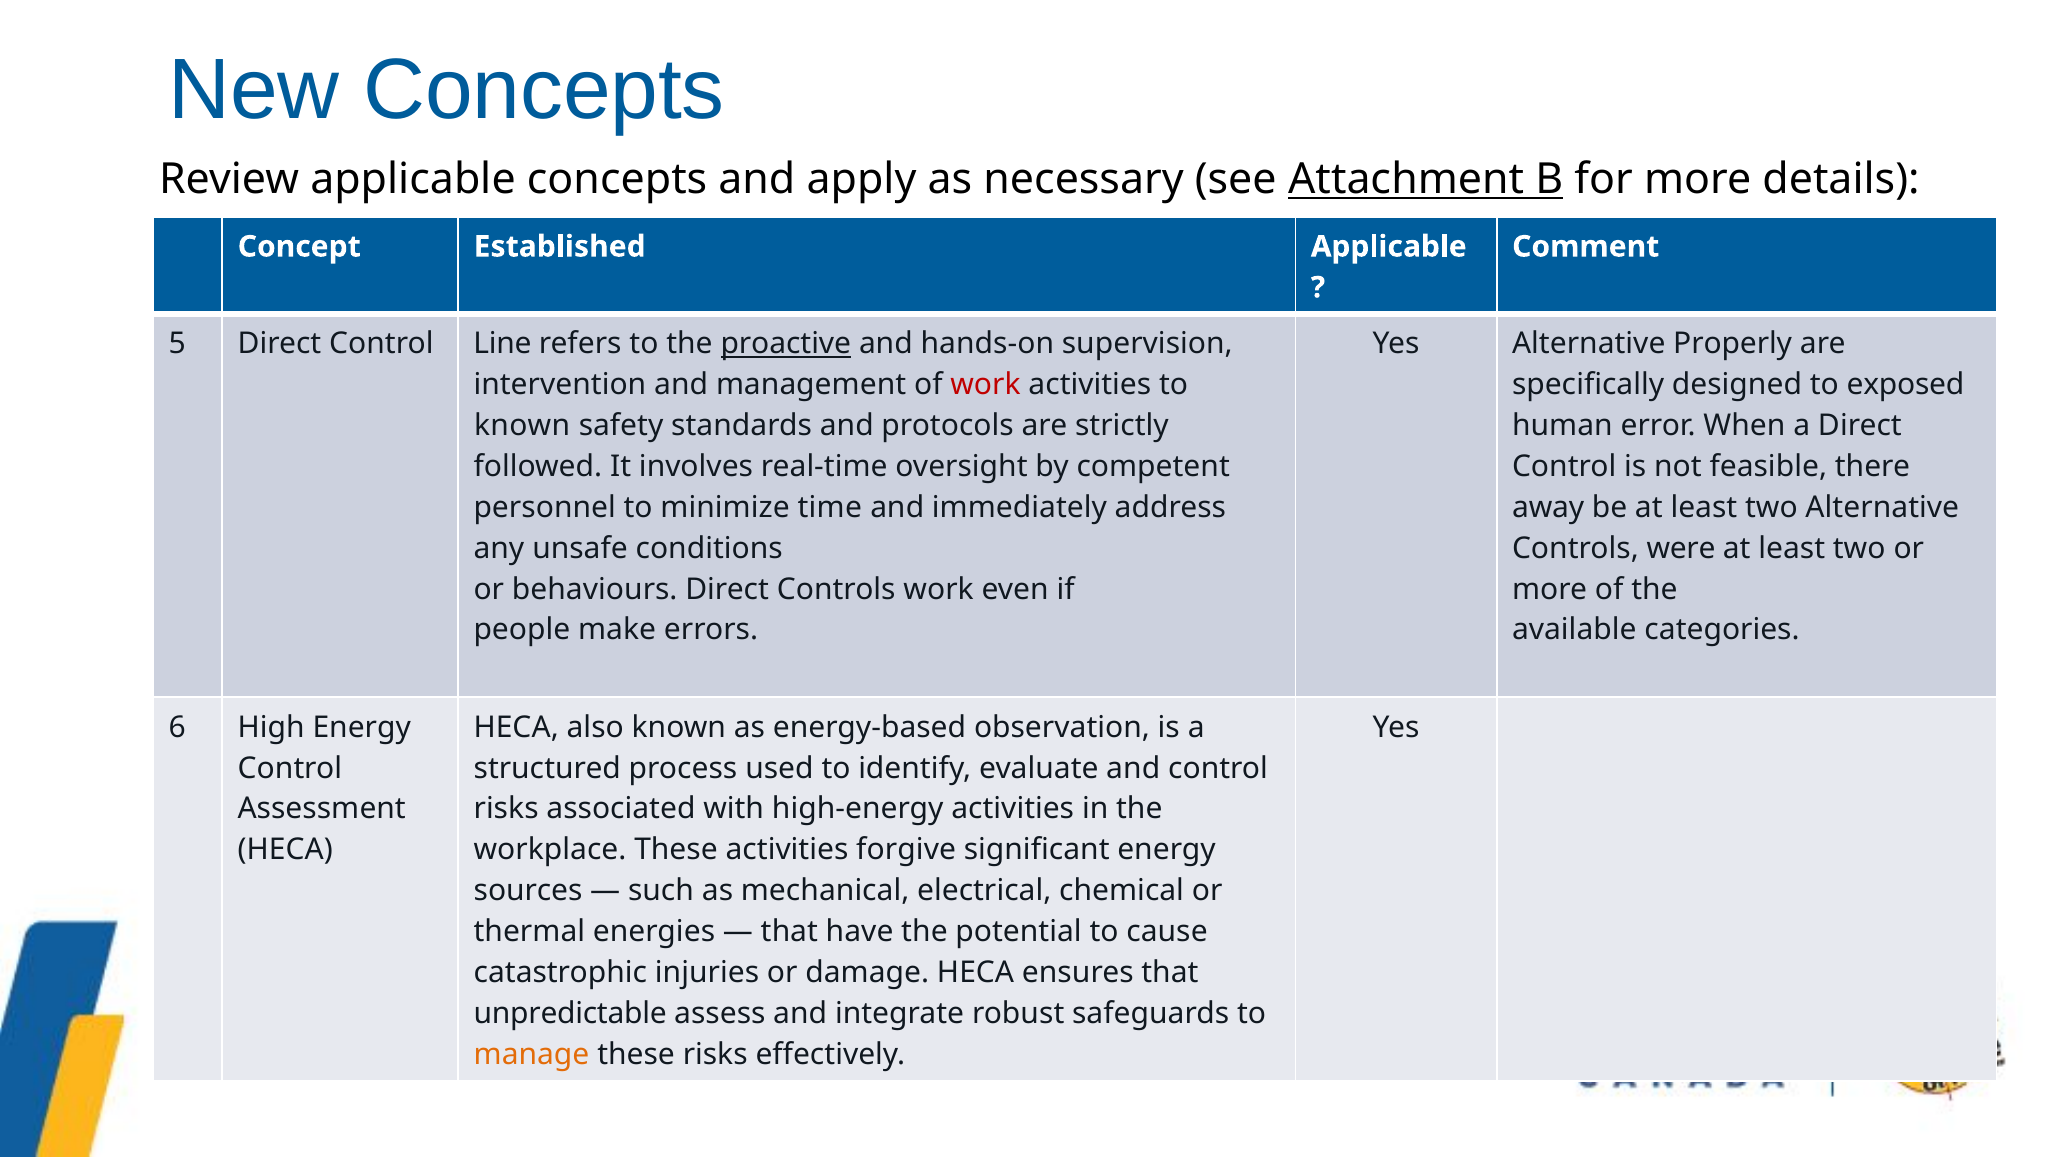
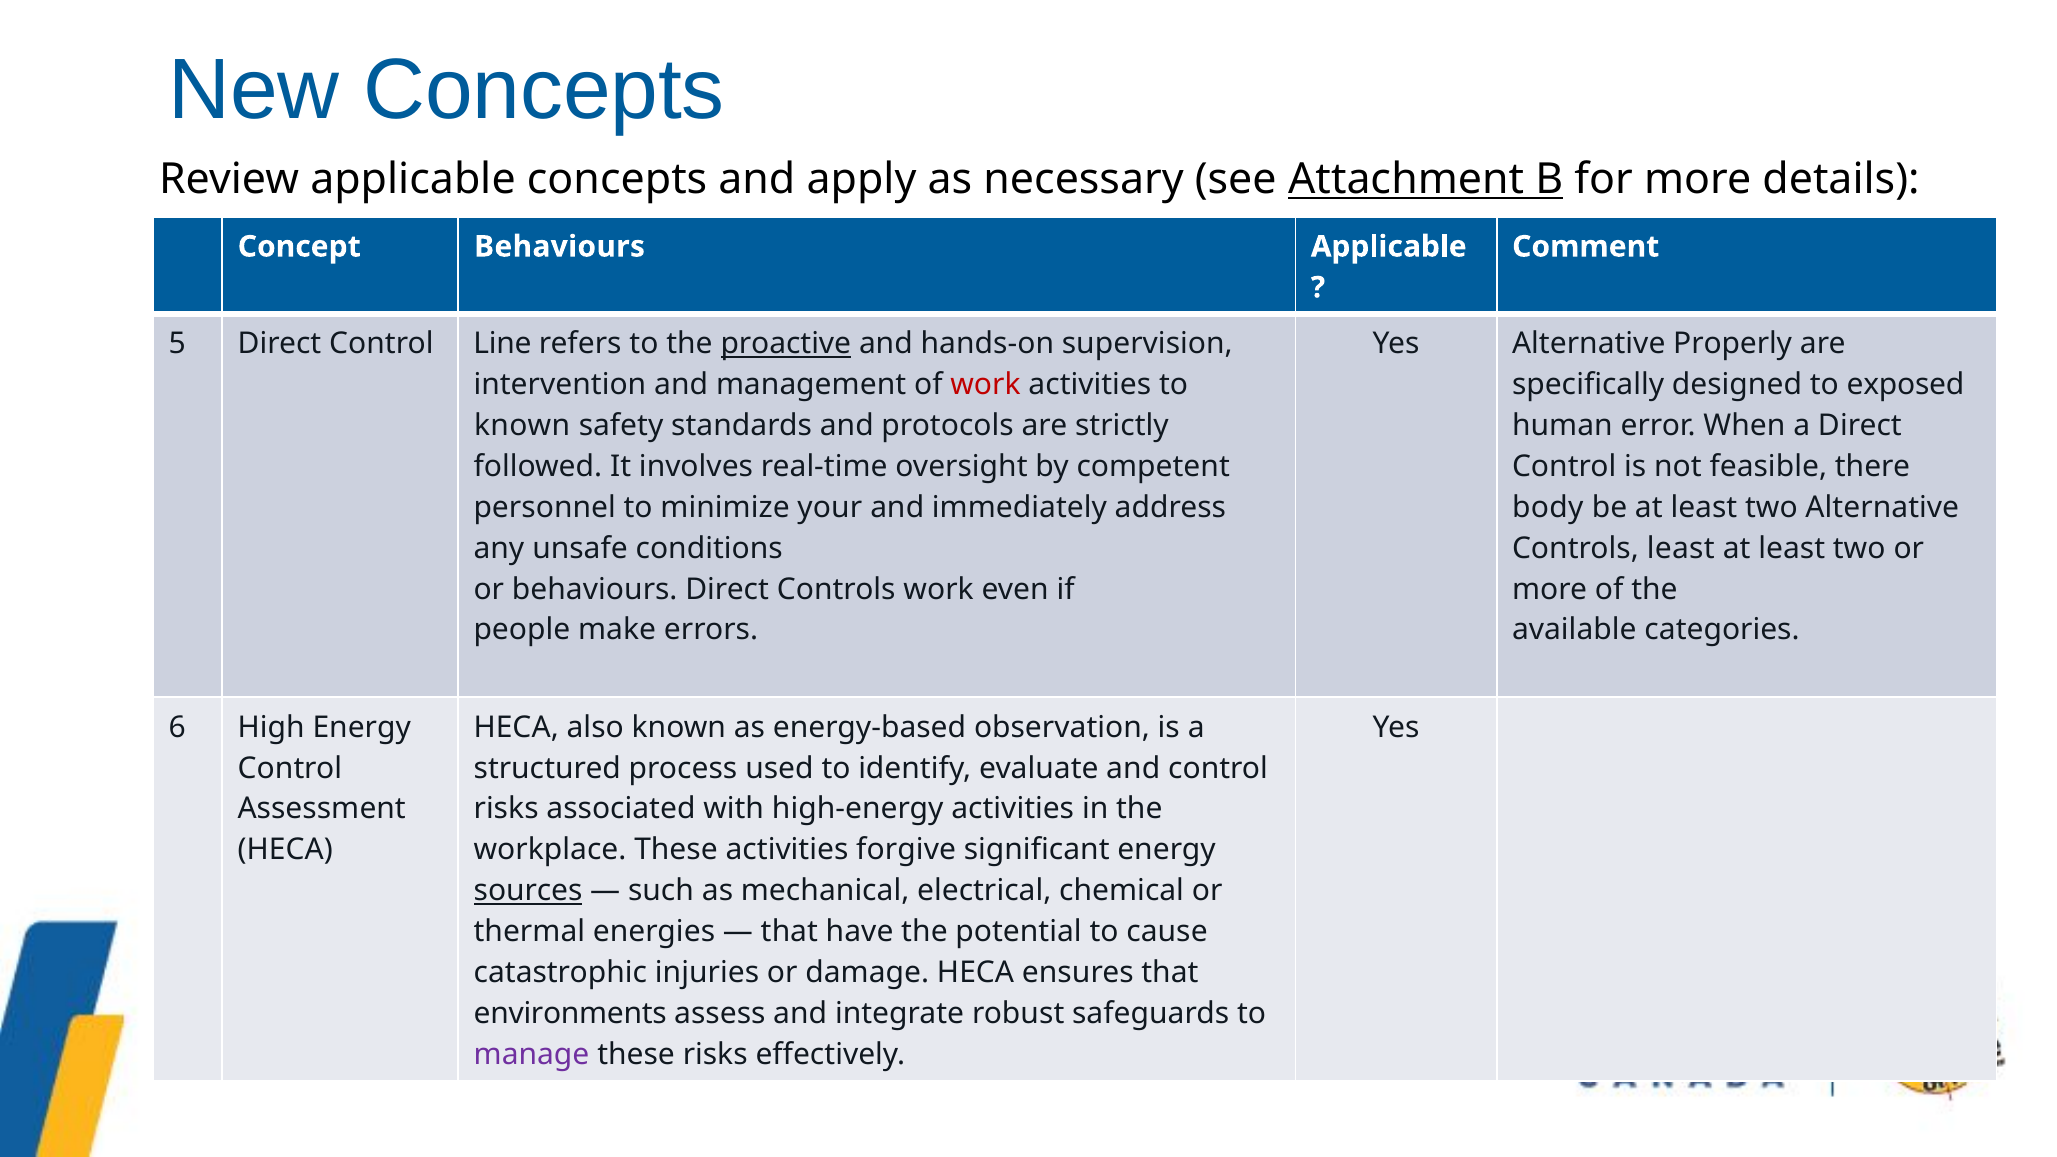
Concept Established: Established -> Behaviours
time: time -> your
away: away -> body
Controls were: were -> least
sources underline: none -> present
unpredictable: unpredictable -> environments
manage colour: orange -> purple
